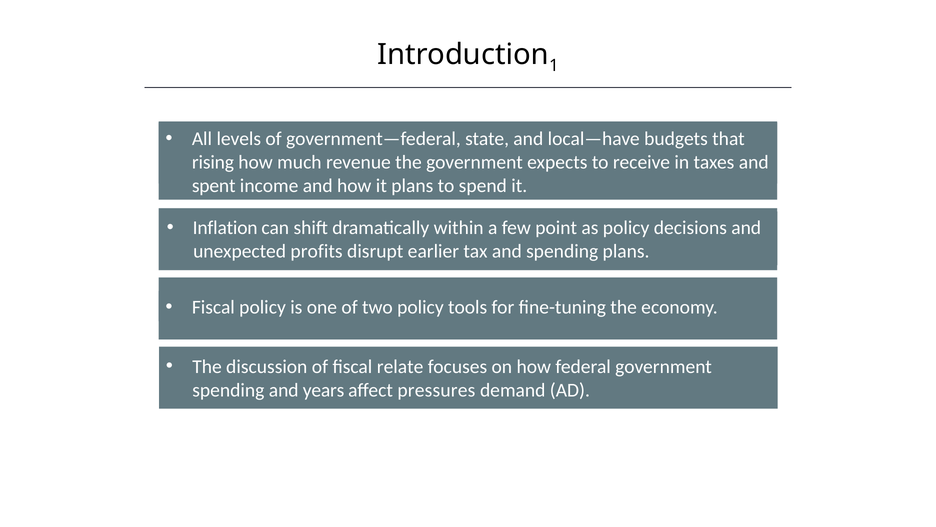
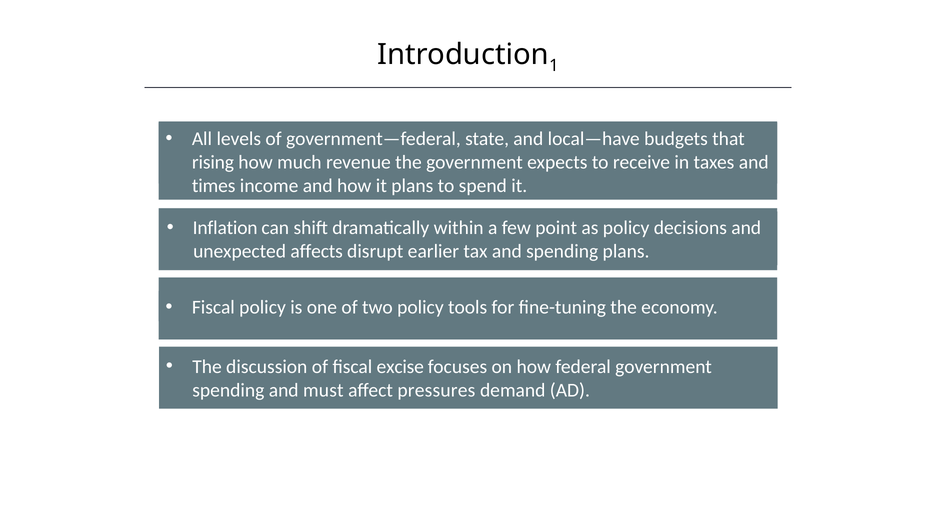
spent: spent -> times
profits: profits -> affects
relate: relate -> excise
years: years -> must
